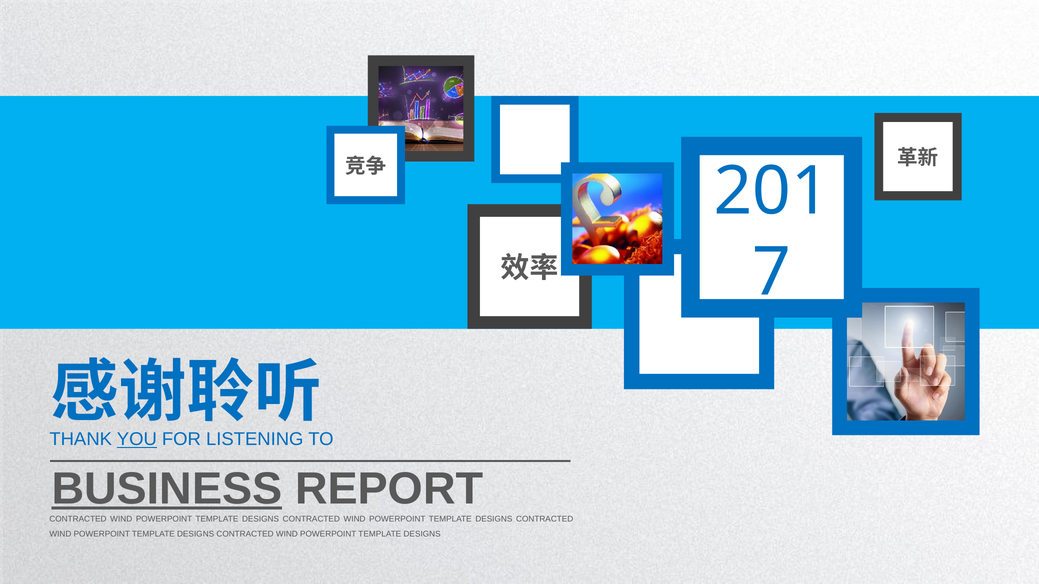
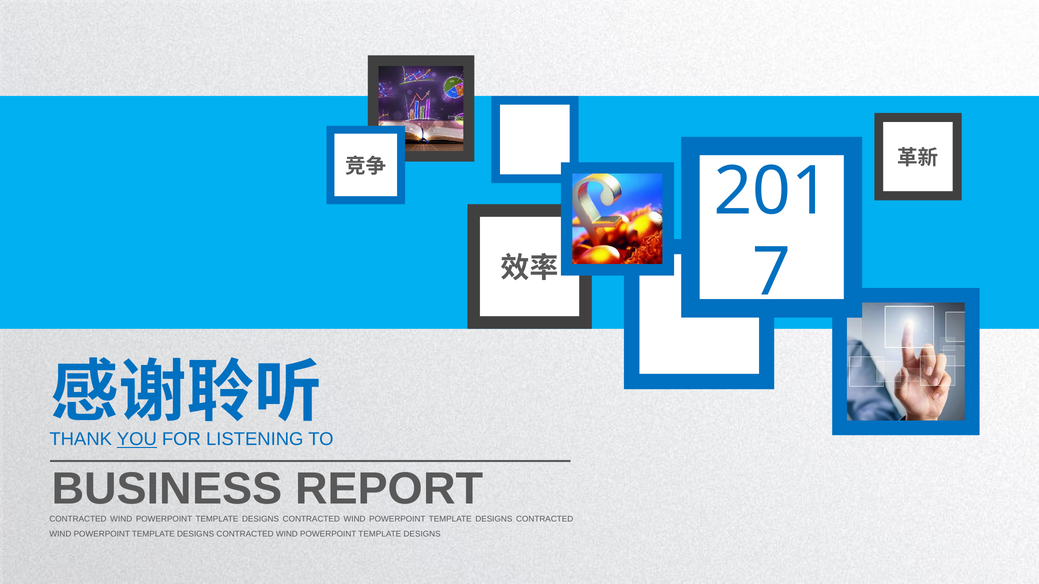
BUSINESS underline: present -> none
